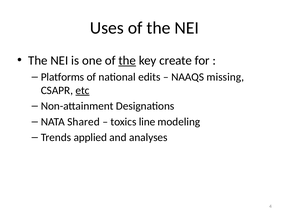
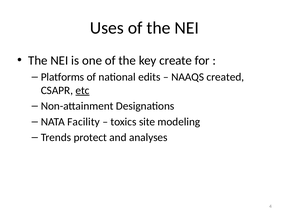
the at (127, 61) underline: present -> none
missing: missing -> created
Shared: Shared -> Facility
line: line -> site
applied: applied -> protect
